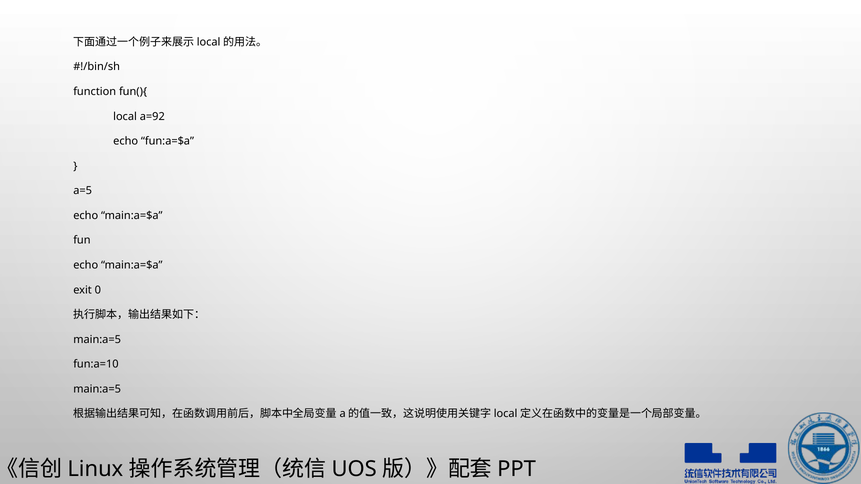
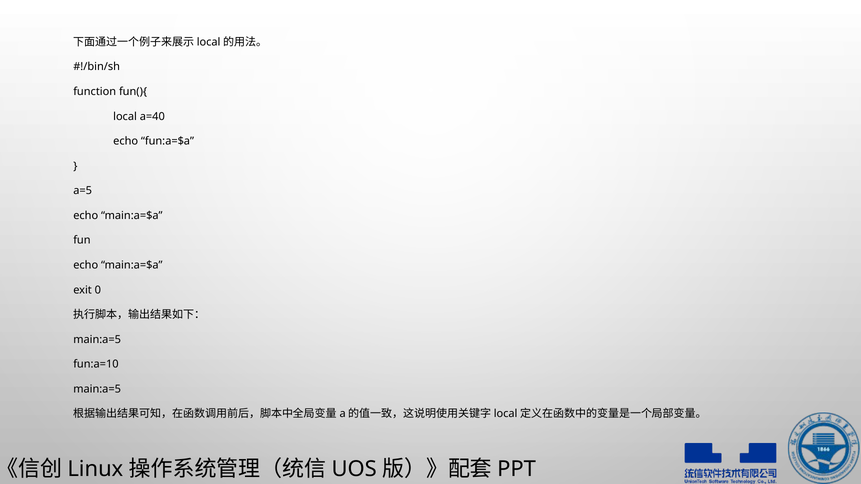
a=92: a=92 -> a=40
